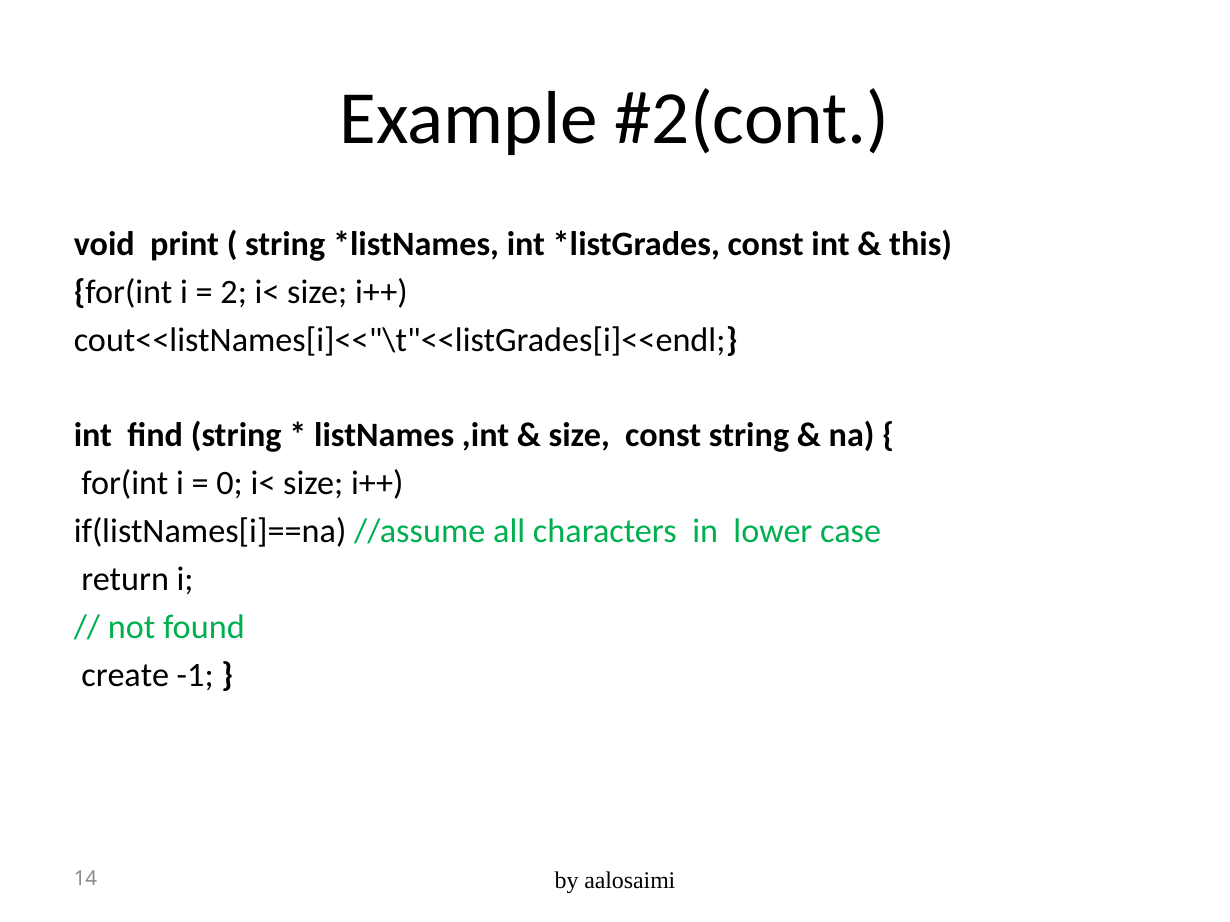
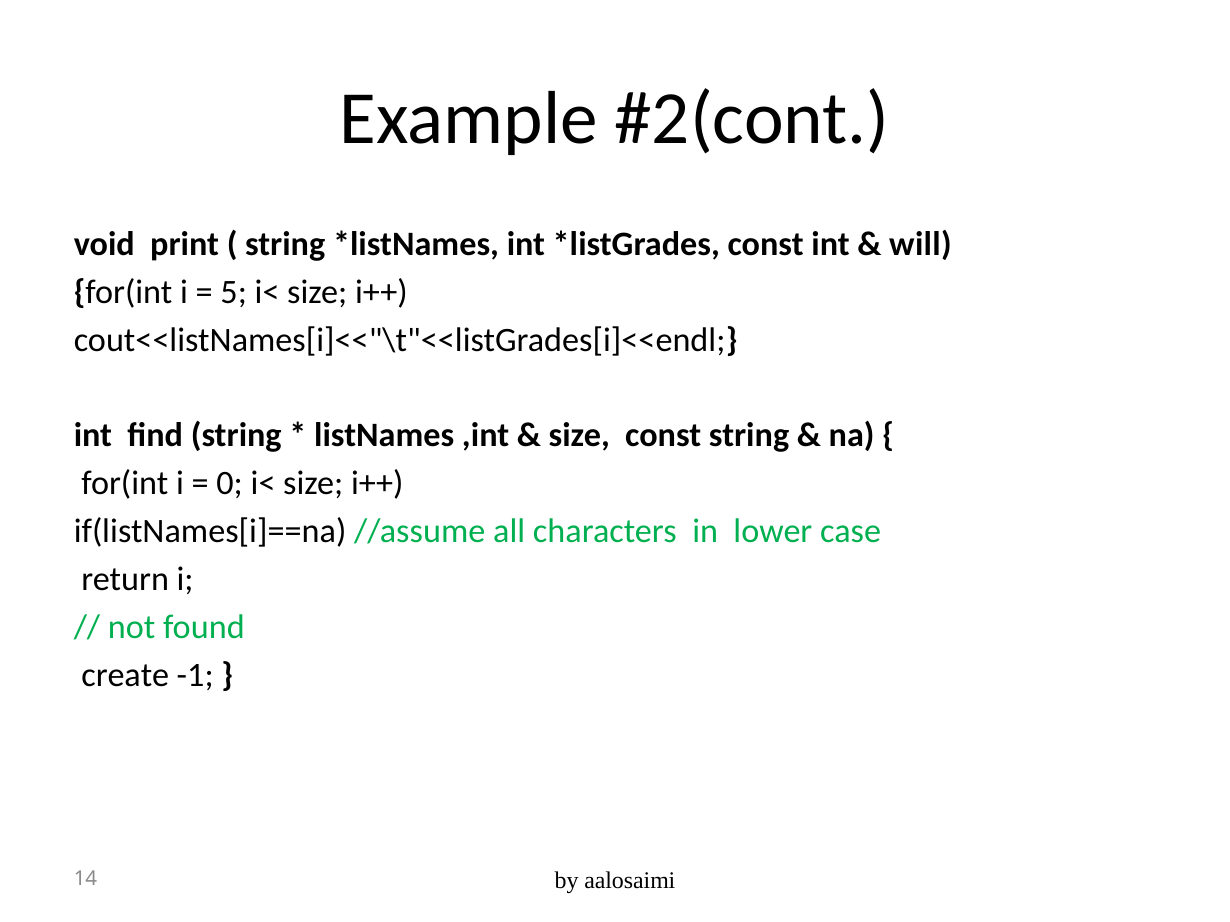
this: this -> will
2: 2 -> 5
